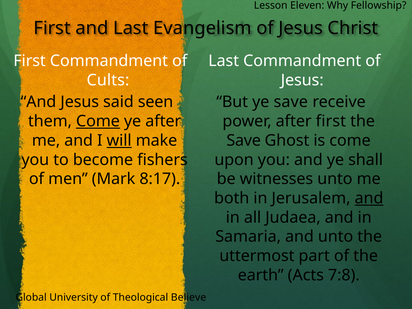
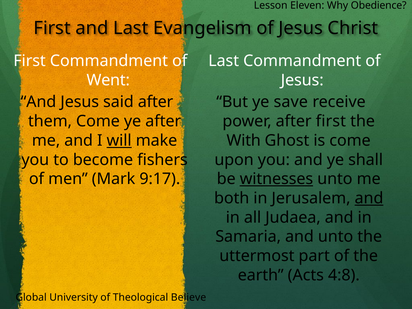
Fellowship: Fellowship -> Obedience
Cults: Cults -> Went
said seen: seen -> after
Come at (98, 121) underline: present -> none
Save at (244, 141): Save -> With
8:17: 8:17 -> 9:17
witnesses underline: none -> present
7:8: 7:8 -> 4:8
